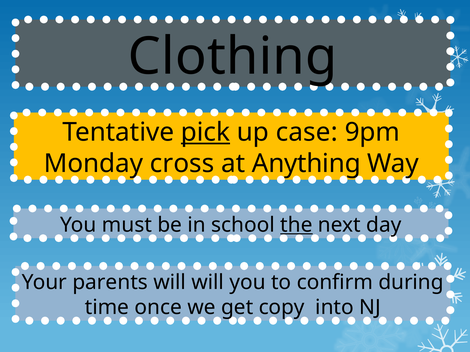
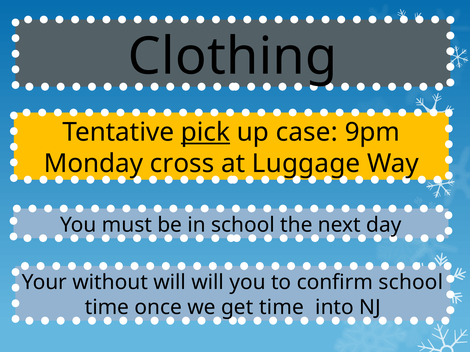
Anything: Anything -> Luggage
the underline: present -> none
parents: parents -> without
confirm during: during -> school
get copy: copy -> time
